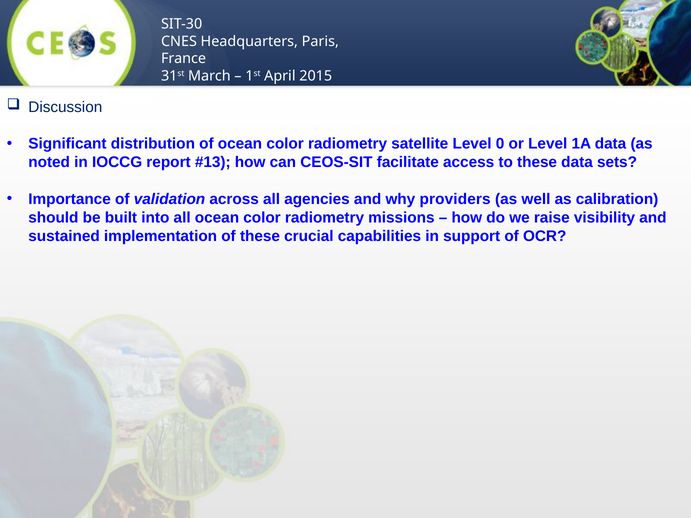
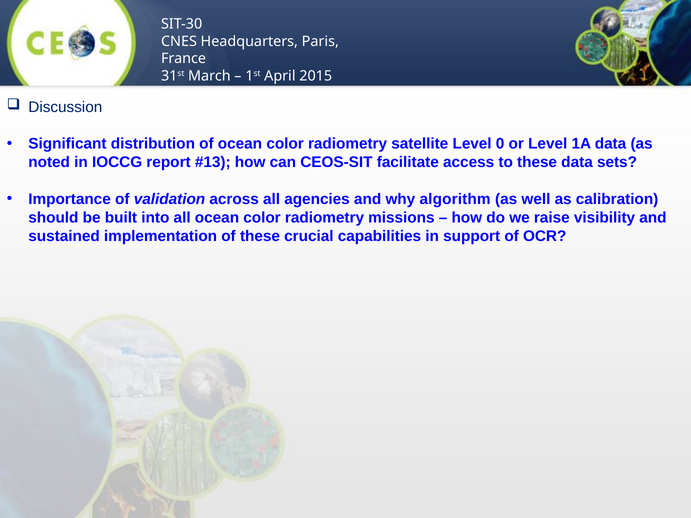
providers: providers -> algorithm
